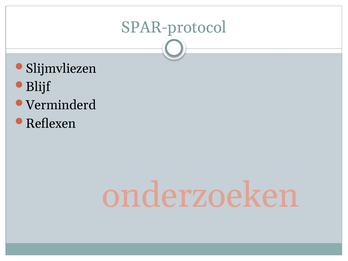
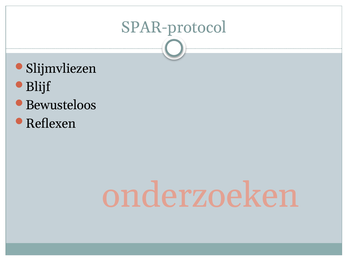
Verminderd: Verminderd -> Bewusteloos
